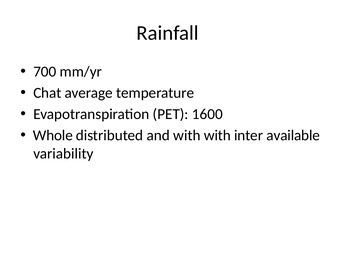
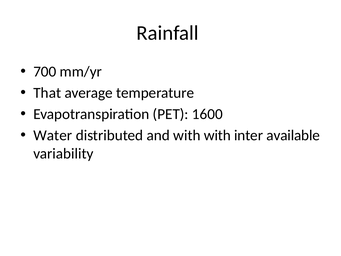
Chat: Chat -> That
Whole: Whole -> Water
